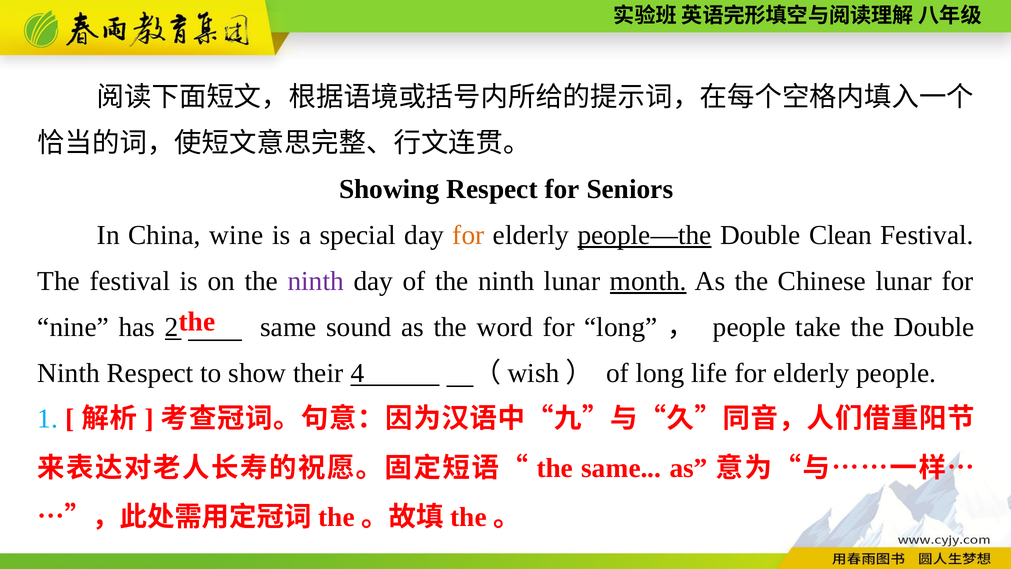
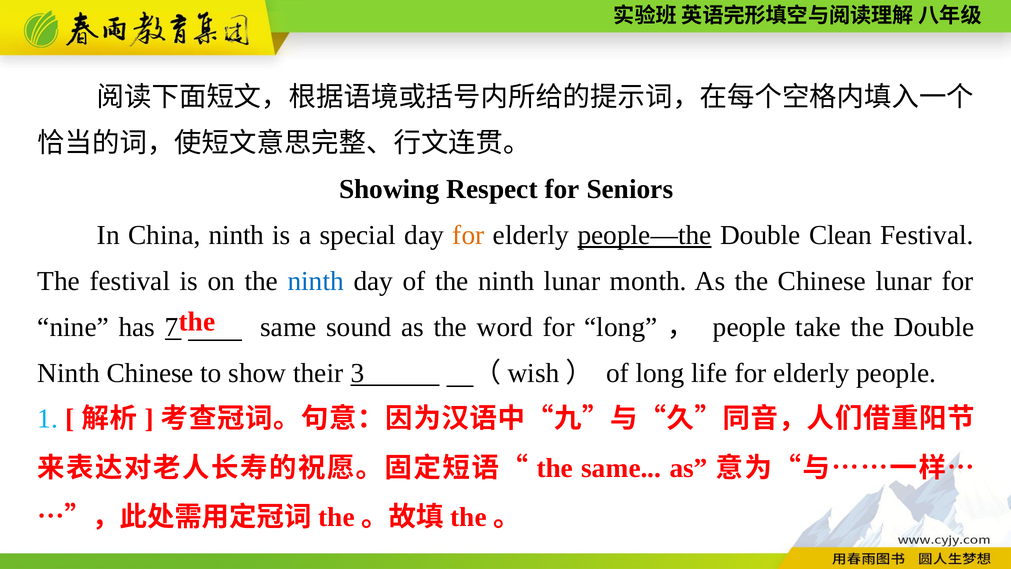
China wine: wine -> ninth
ninth at (316, 281) colour: purple -> blue
month underline: present -> none
2: 2 -> 7
Ninth Respect: Respect -> Chinese
4: 4 -> 3
